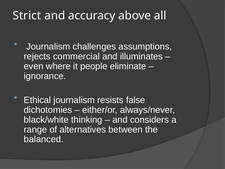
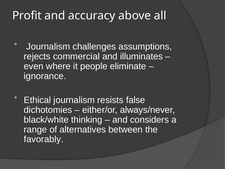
Strict: Strict -> Profit
balanced: balanced -> favorably
